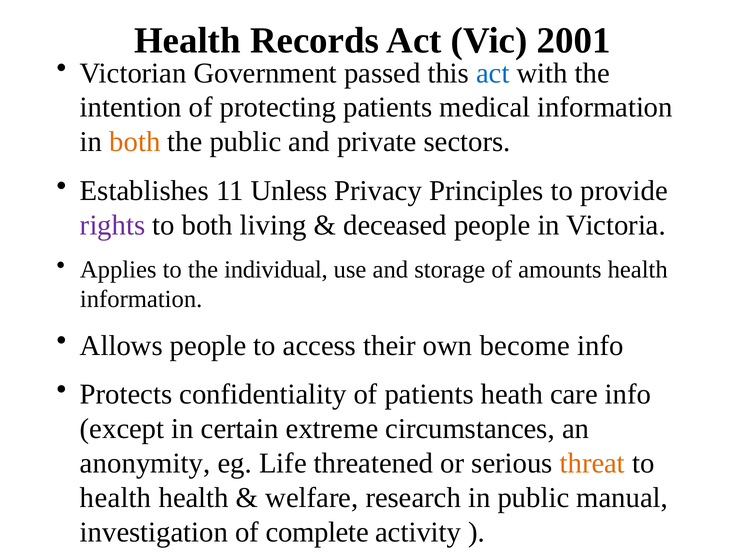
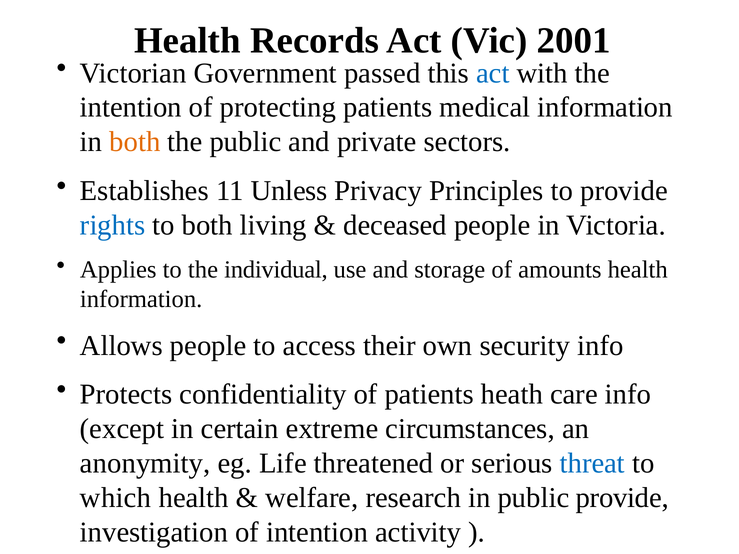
rights colour: purple -> blue
become: become -> security
threat colour: orange -> blue
health at (116, 498): health -> which
public manual: manual -> provide
of complete: complete -> intention
